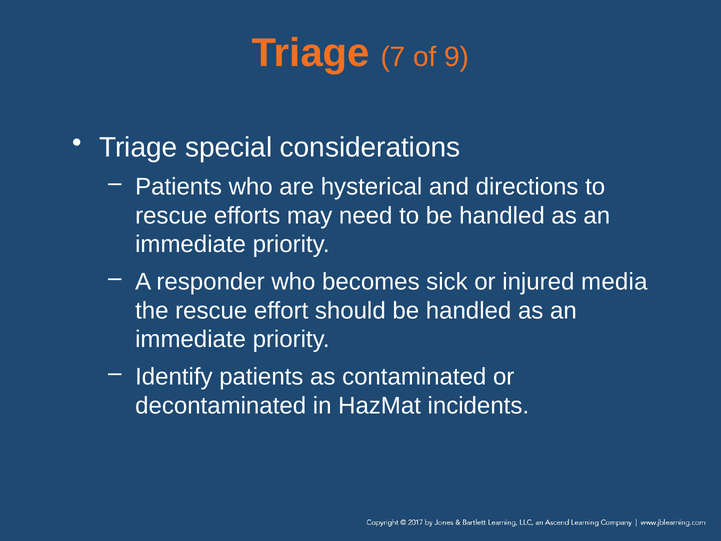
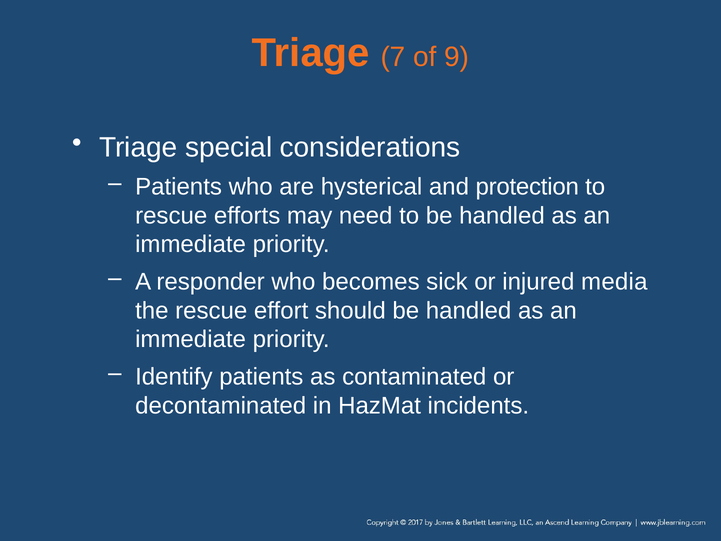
directions: directions -> protection
